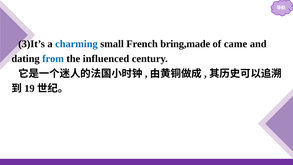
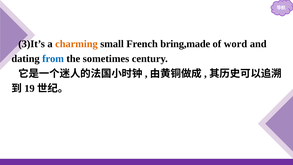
charming colour: blue -> orange
came: came -> word
influenced: influenced -> sometimes
